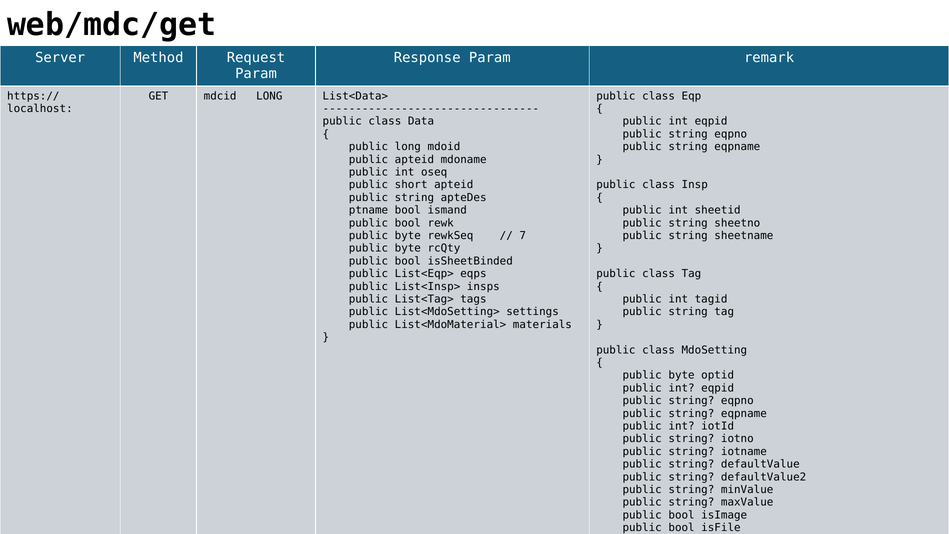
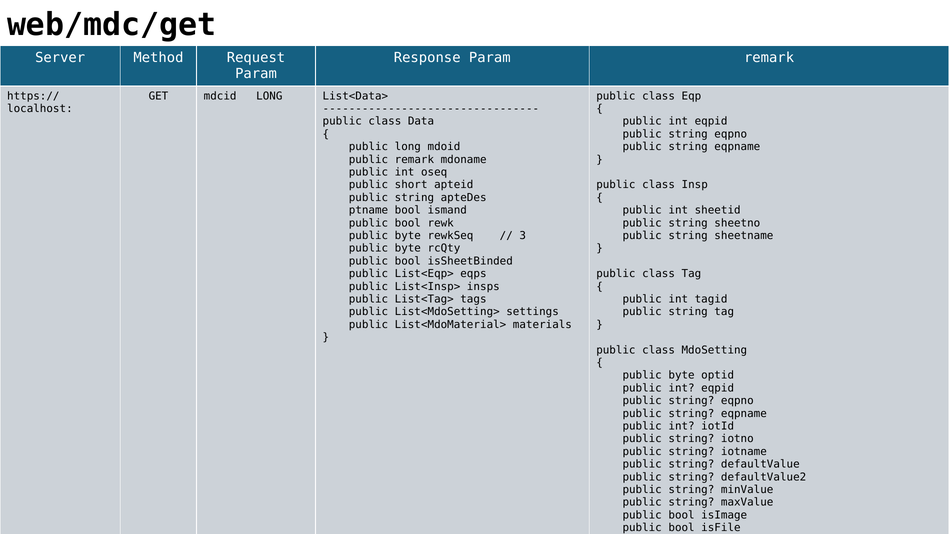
public apteid: apteid -> remark
7: 7 -> 3
